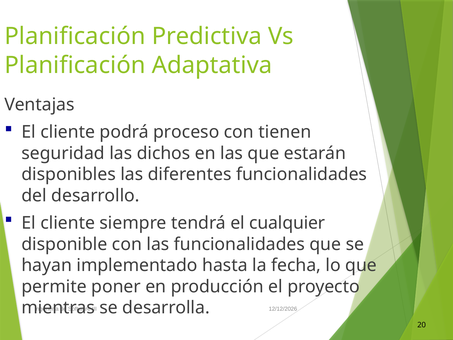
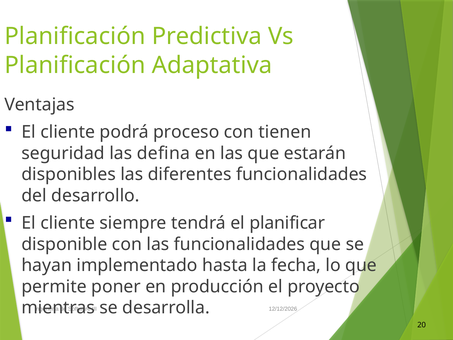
dichos: dichos -> defina
cualquier: cualquier -> planificar
